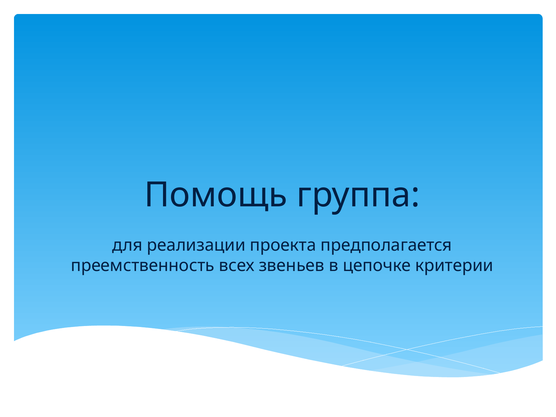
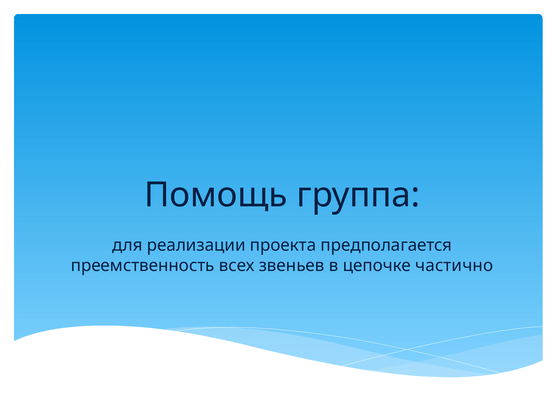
критерии: критерии -> частично
